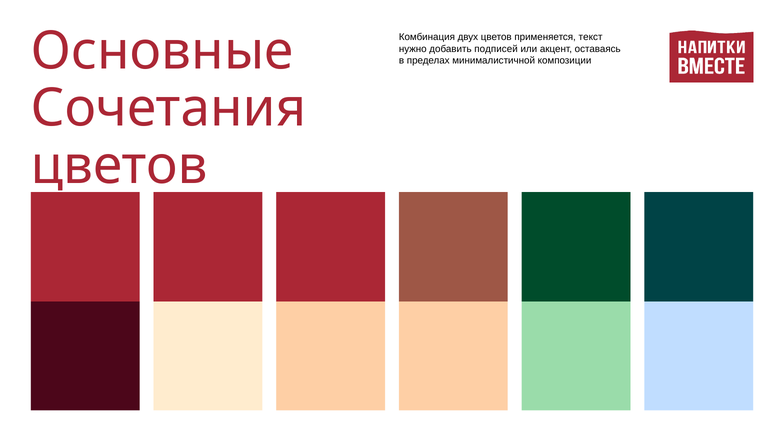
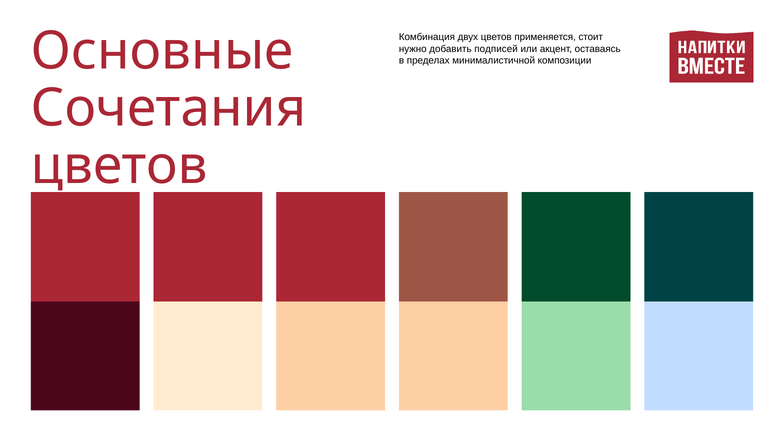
текст: текст -> стоит
